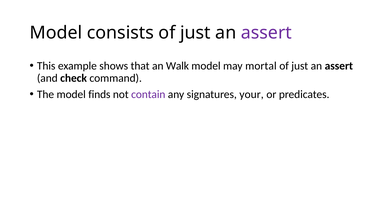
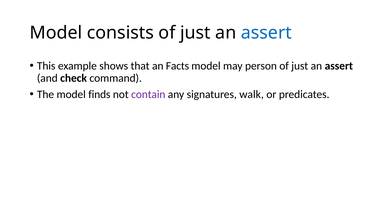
assert at (266, 33) colour: purple -> blue
Walk: Walk -> Facts
mortal: mortal -> person
your: your -> walk
